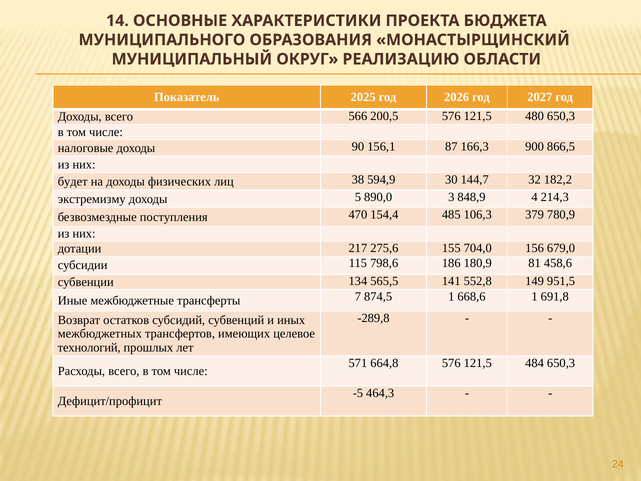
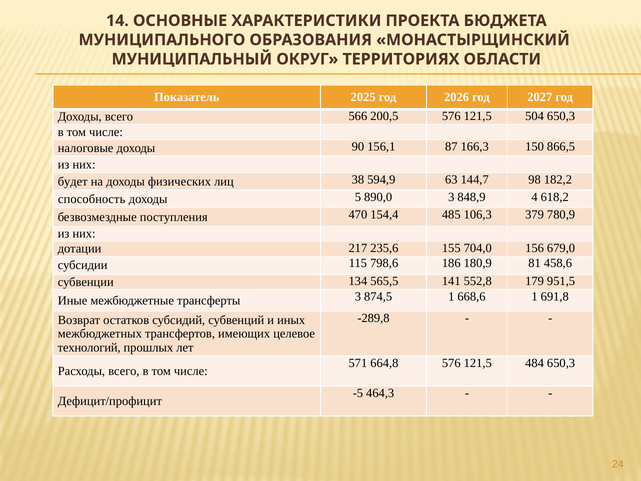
РЕАЛИЗАЦИЮ: РЕАЛИЗАЦИЮ -> ТЕРРИТОРИЯХ
480: 480 -> 504
900: 900 -> 150
30: 30 -> 63
32: 32 -> 98
экстремизму: экстремизму -> способность
214,3: 214,3 -> 618,2
275,6: 275,6 -> 235,6
149: 149 -> 179
трансферты 7: 7 -> 3
